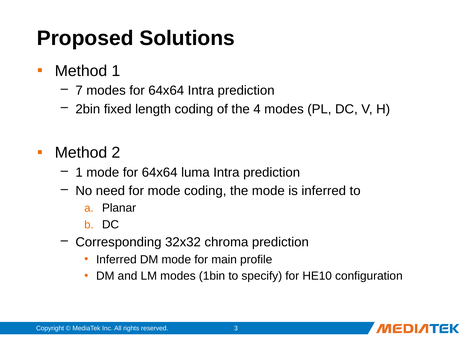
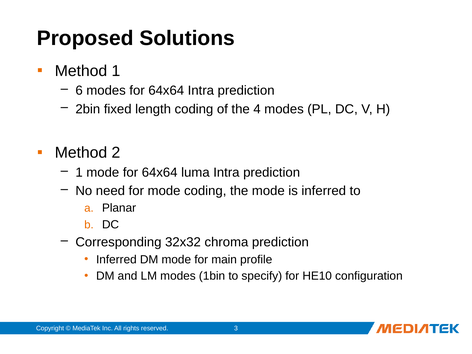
7: 7 -> 6
